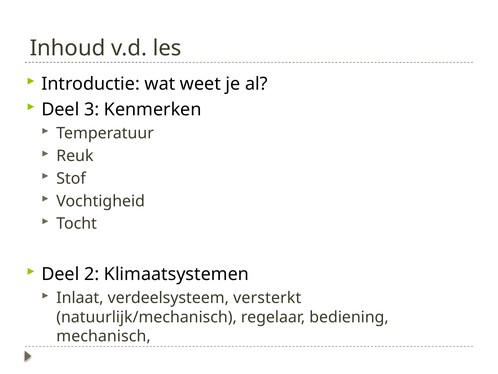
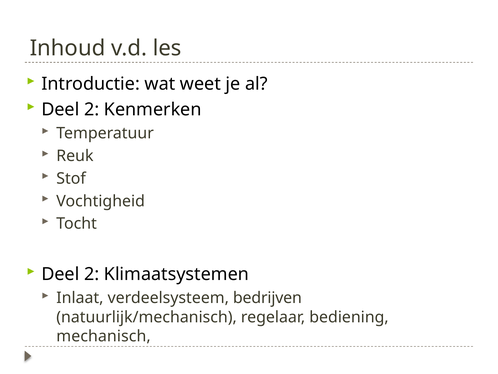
3 at (92, 109): 3 -> 2
versterkt: versterkt -> bedrijven
